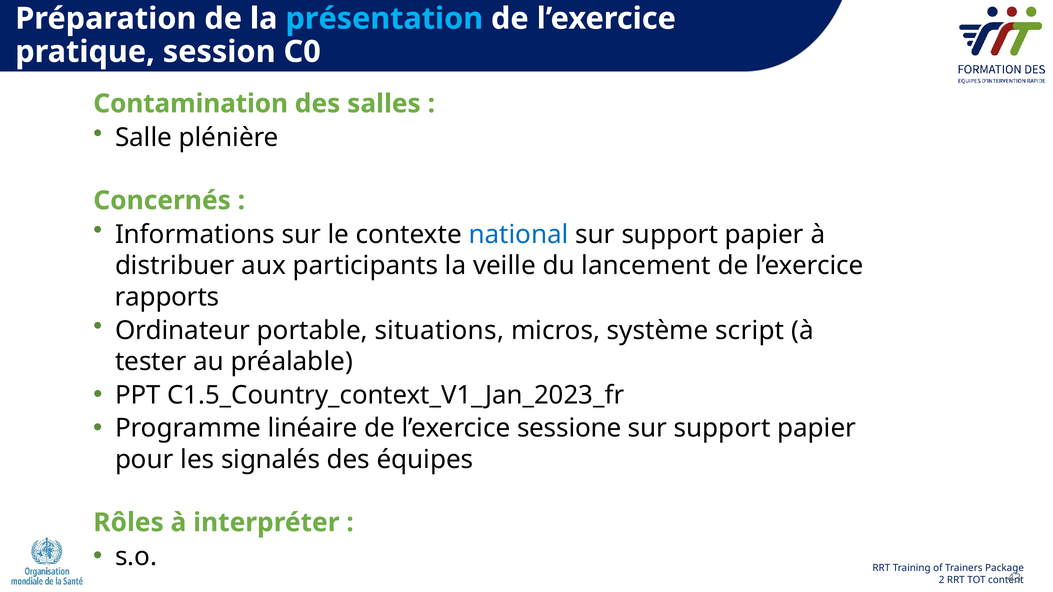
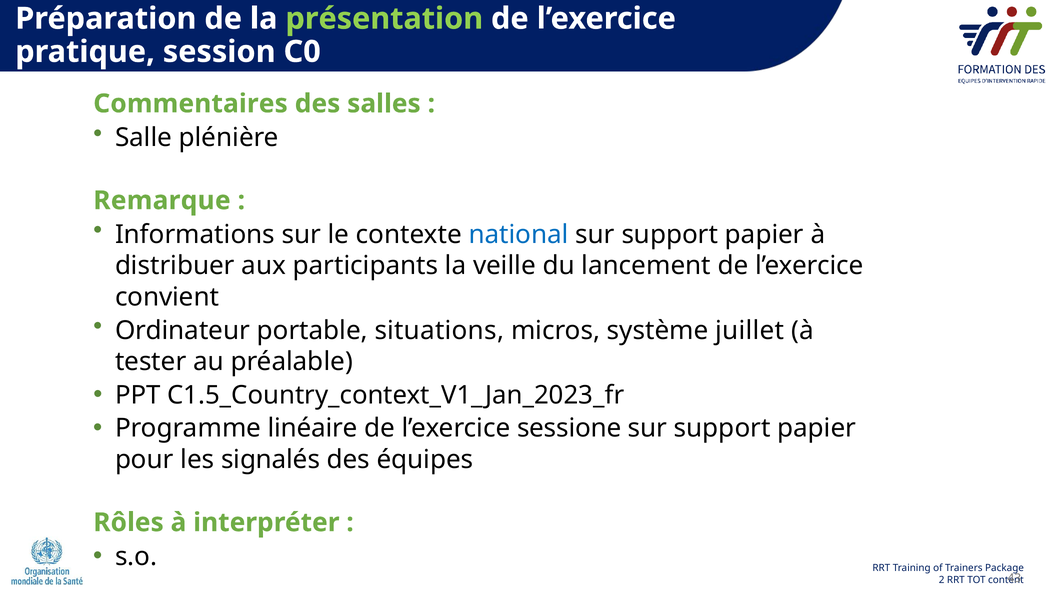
présentation colour: light blue -> light green
Contamination: Contamination -> Commentaires
Concernés: Concernés -> Remarque
rapports: rapports -> convient
script: script -> juillet
